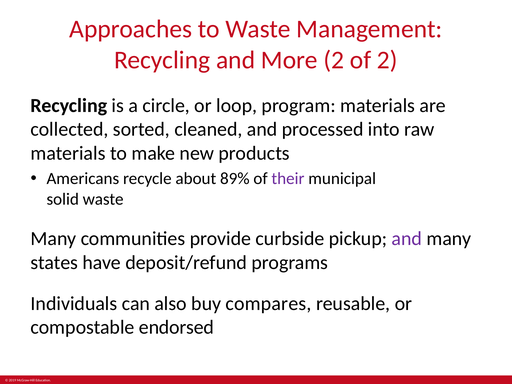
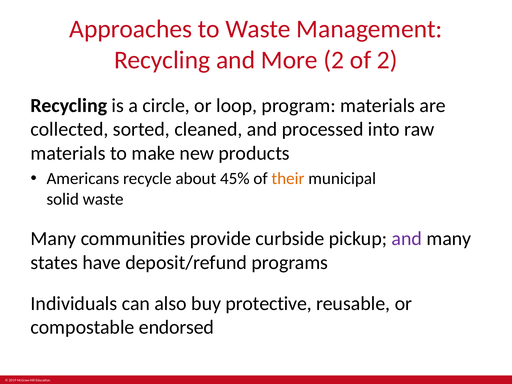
89%: 89% -> 45%
their colour: purple -> orange
compares: compares -> protective
